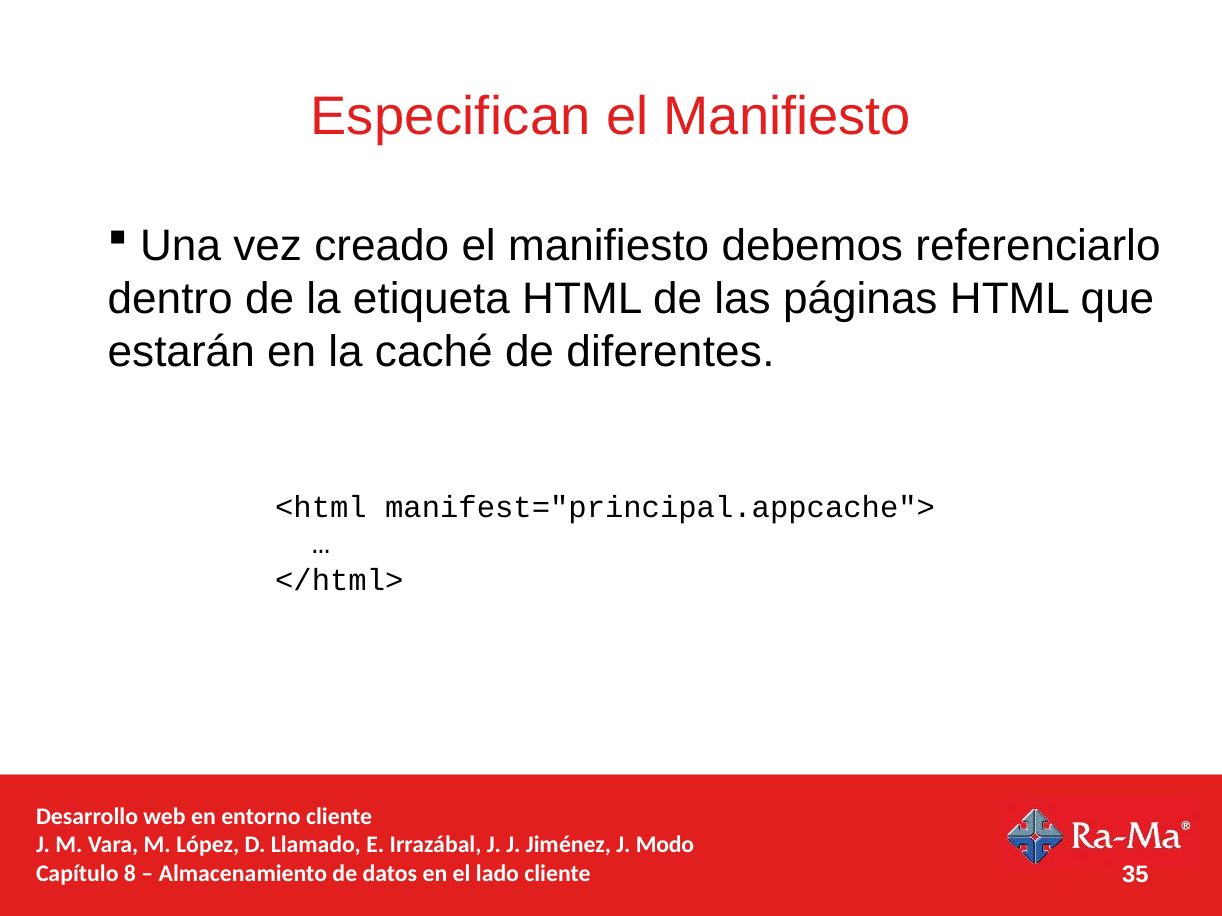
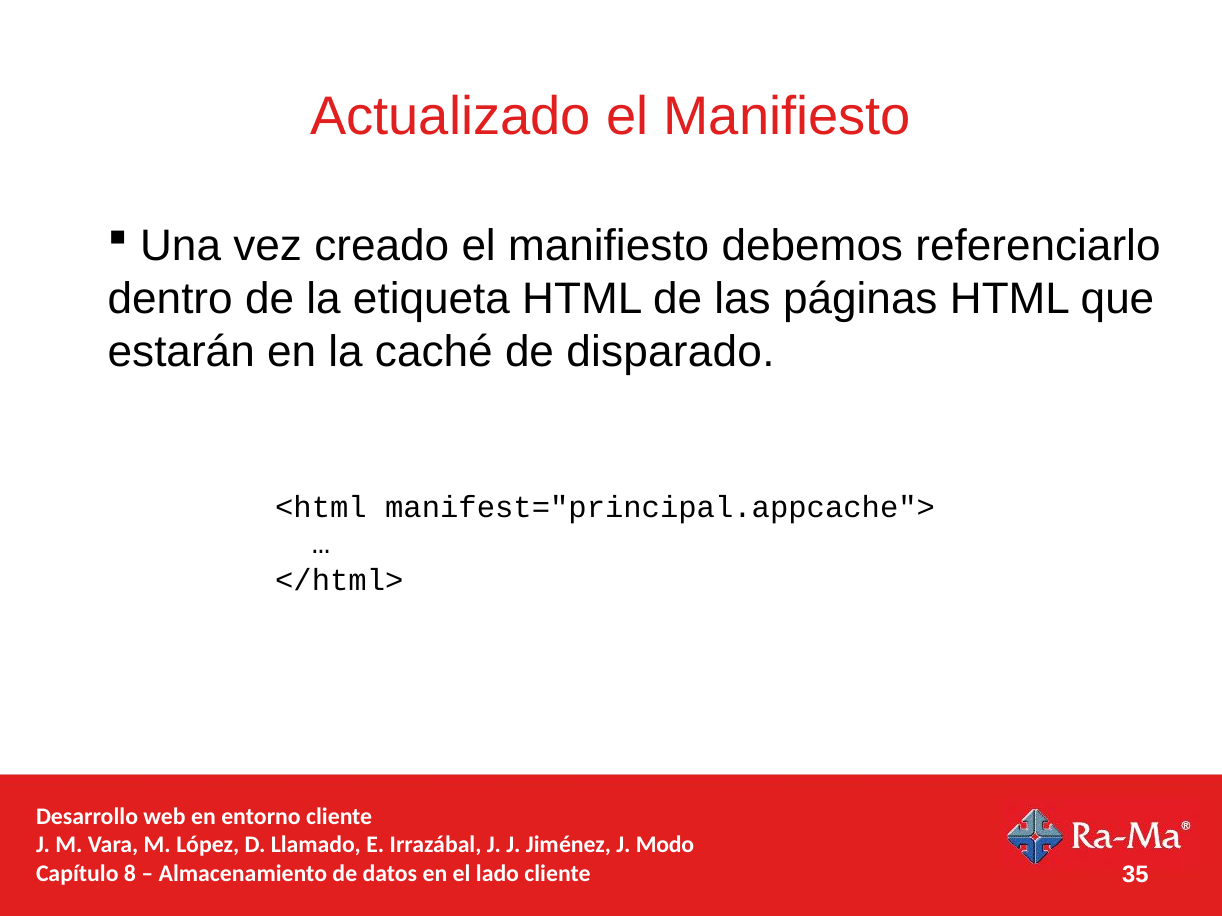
Especifican: Especifican -> Actualizado
diferentes: diferentes -> disparado
